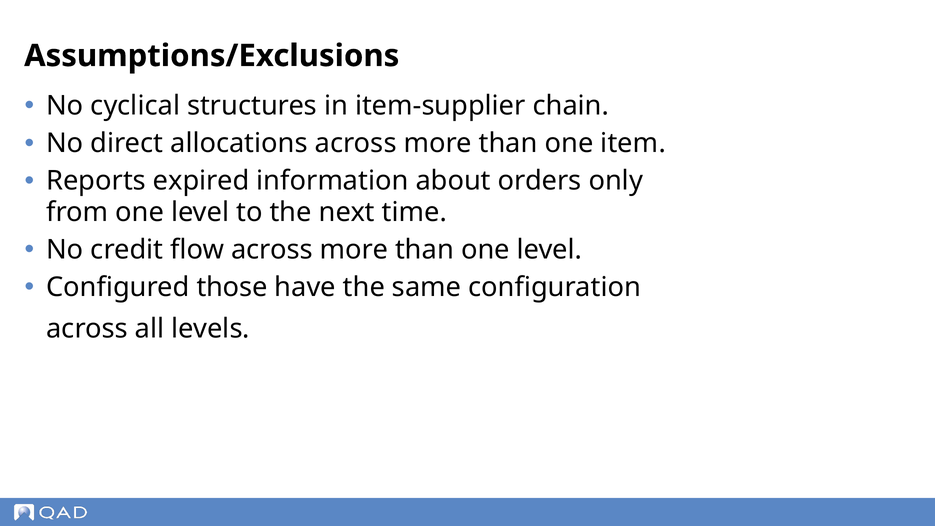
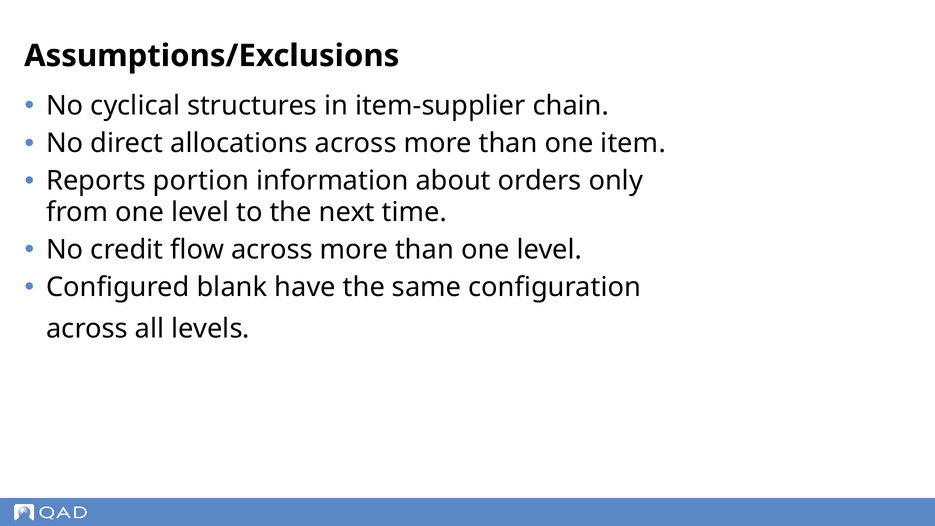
expired: expired -> portion
those: those -> blank
